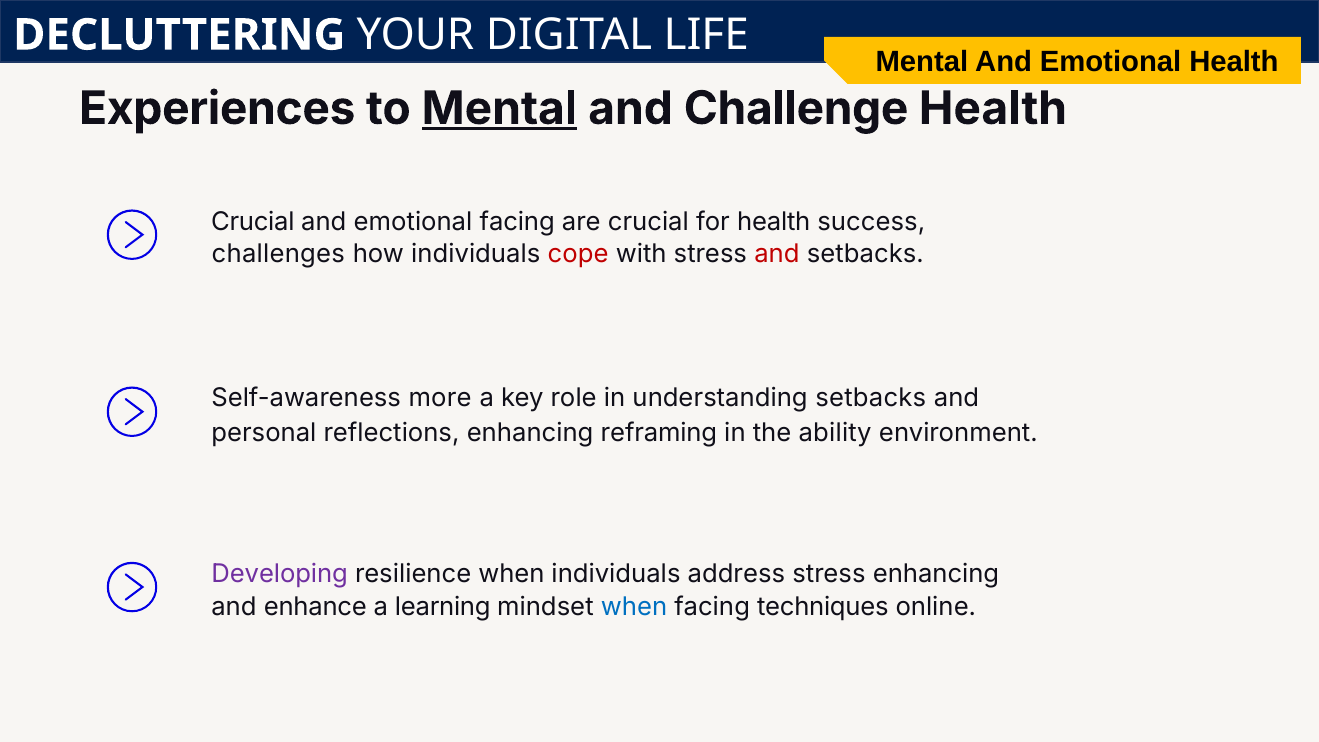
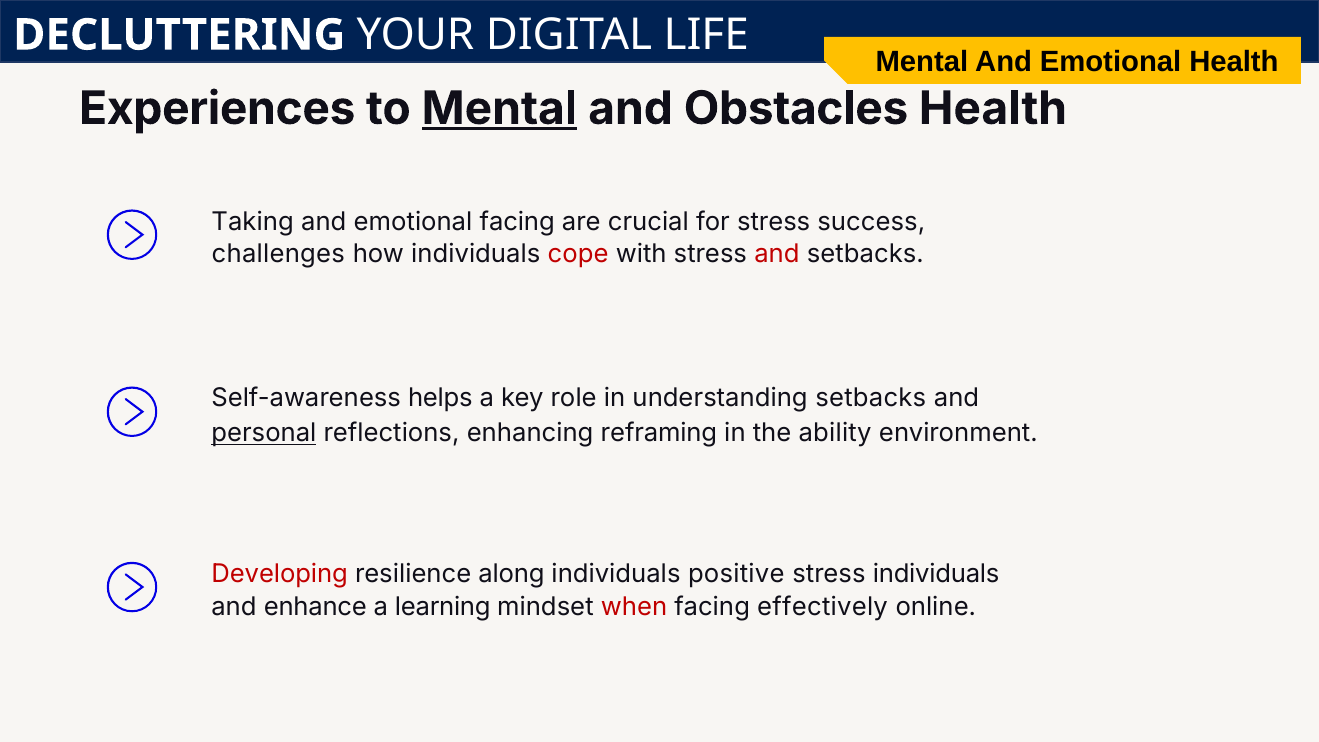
Challenge: Challenge -> Obstacles
Crucial at (253, 222): Crucial -> Taking
for health: health -> stress
more: more -> helps
personal underline: none -> present
Developing colour: purple -> red
resilience when: when -> along
address: address -> positive
stress enhancing: enhancing -> individuals
when at (634, 607) colour: blue -> red
techniques: techniques -> effectively
